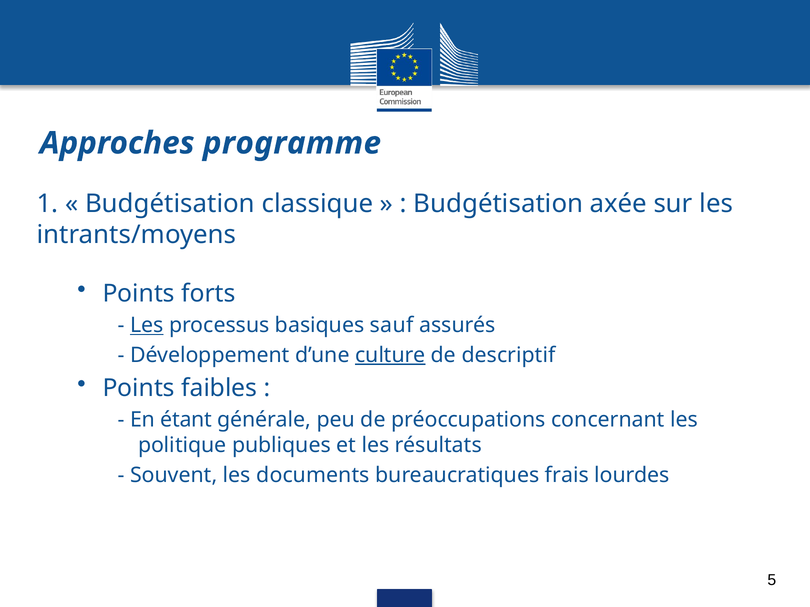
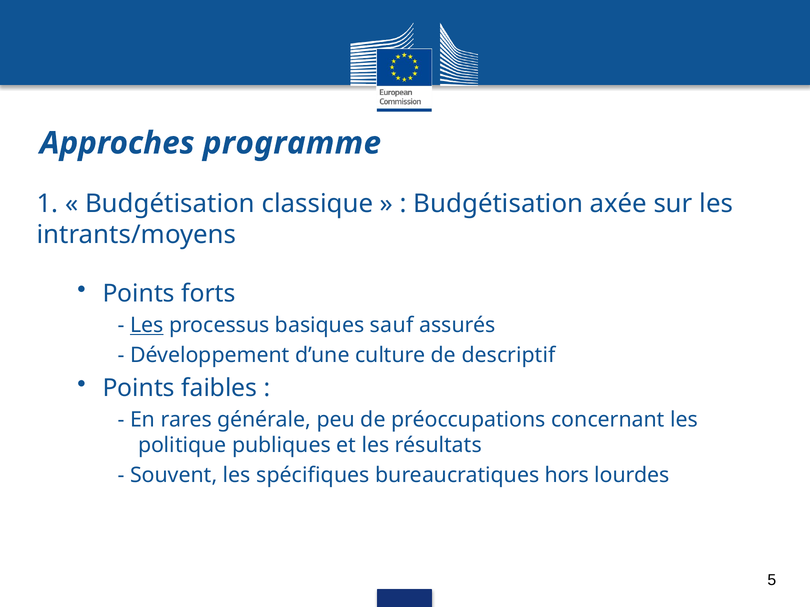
culture underline: present -> none
étant: étant -> rares
documents: documents -> spécifiques
frais: frais -> hors
